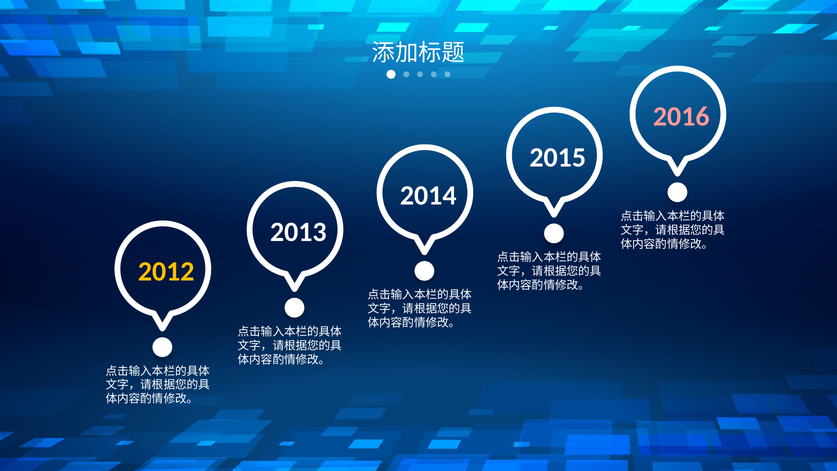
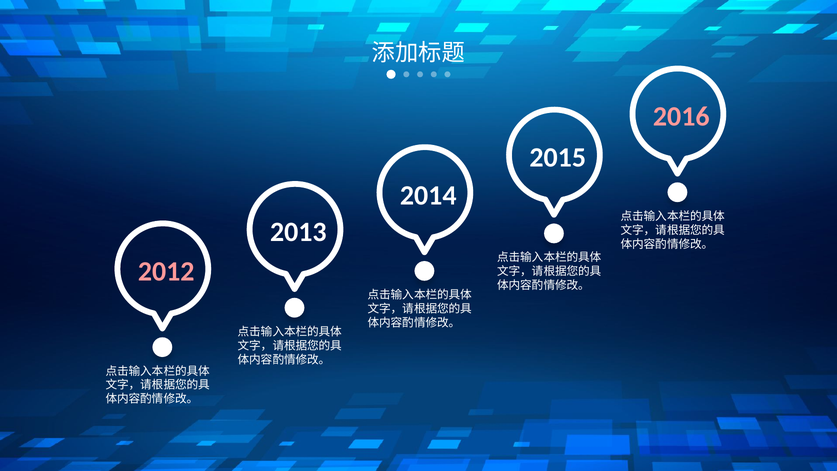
2012 colour: yellow -> pink
